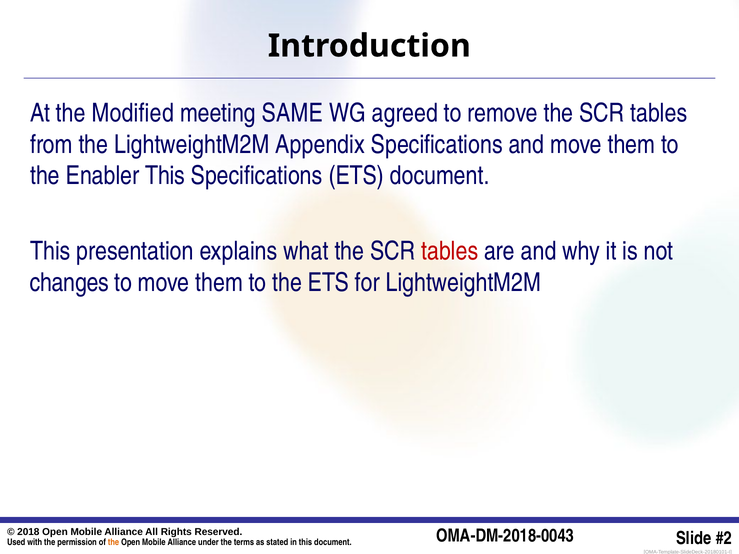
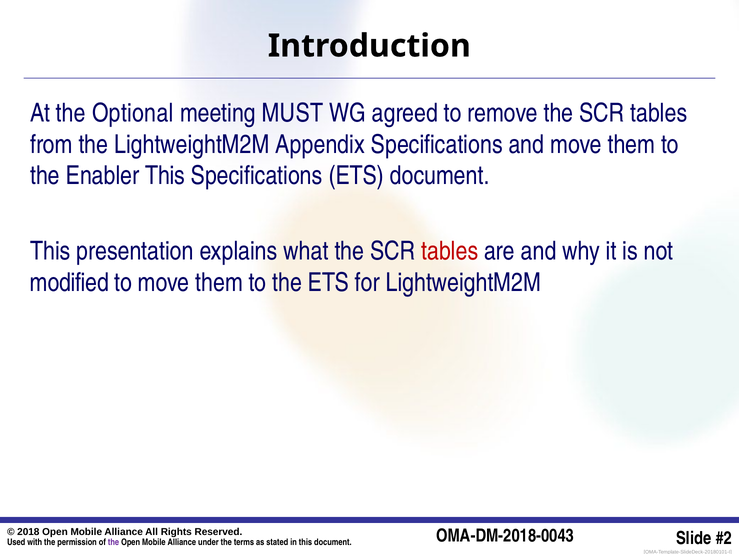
Modified: Modified -> Optional
SAME: SAME -> MUST
changes: changes -> modified
the at (113, 542) colour: orange -> purple
